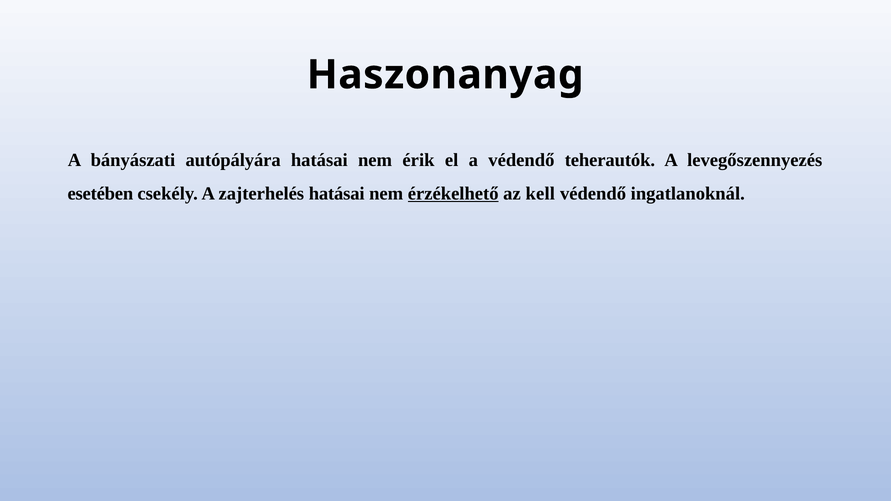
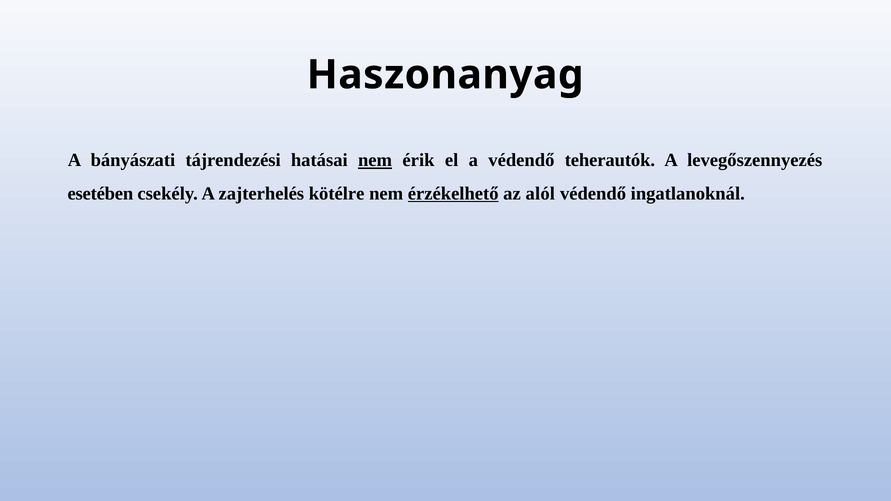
autópályára: autópályára -> tájrendezési
nem at (375, 160) underline: none -> present
zajterhelés hatásai: hatásai -> kötélre
kell: kell -> alól
